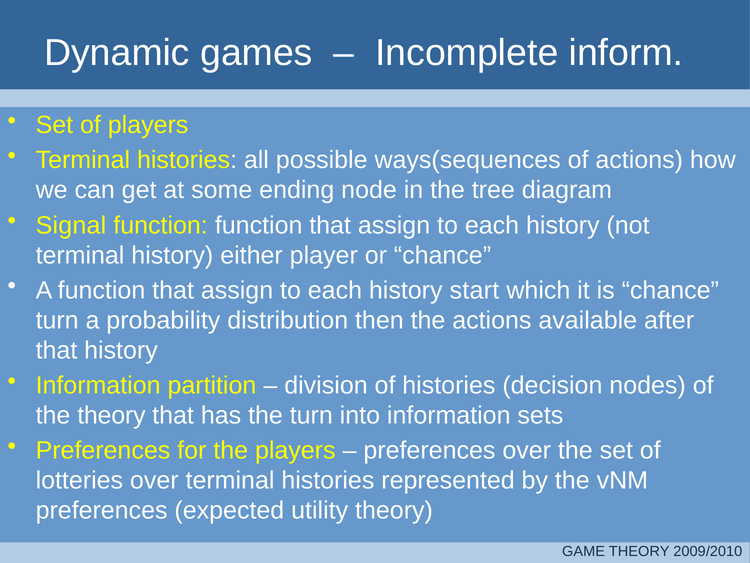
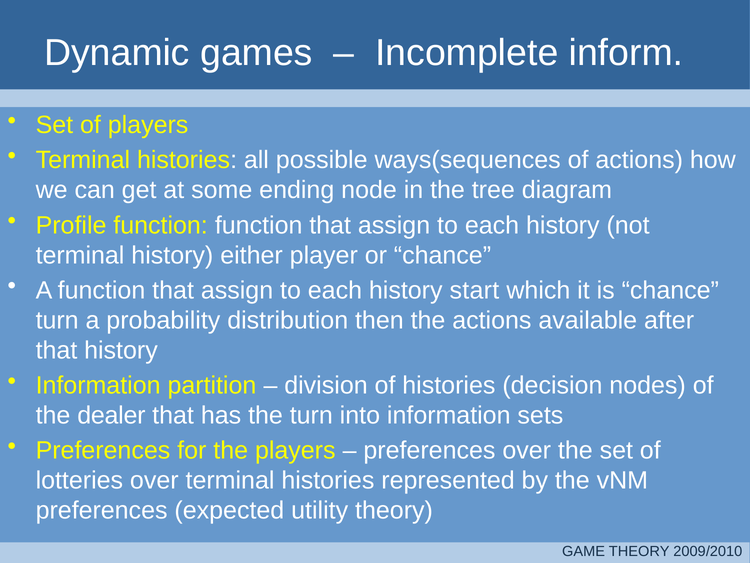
Signal: Signal -> Profile
the theory: theory -> dealer
